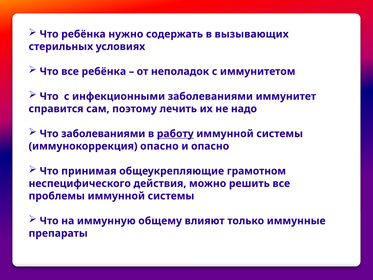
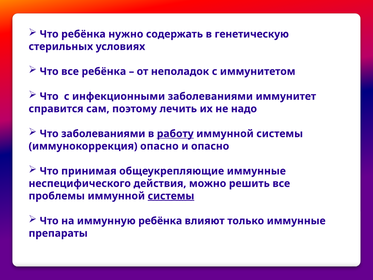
вызывающих: вызывающих -> генетическую
общеукрепляющие грамотном: грамотном -> иммунные
системы at (171, 196) underline: none -> present
иммунную общему: общему -> ребёнка
